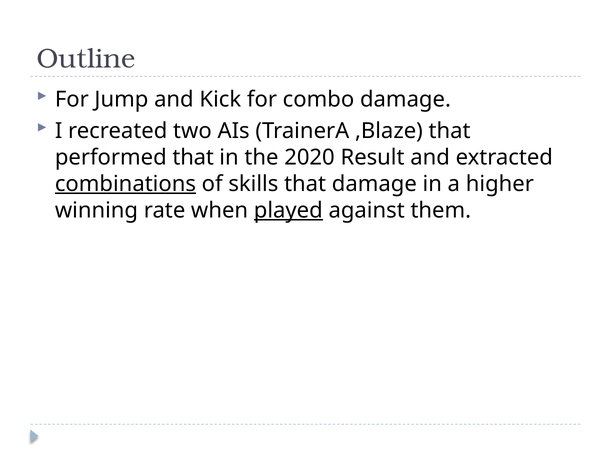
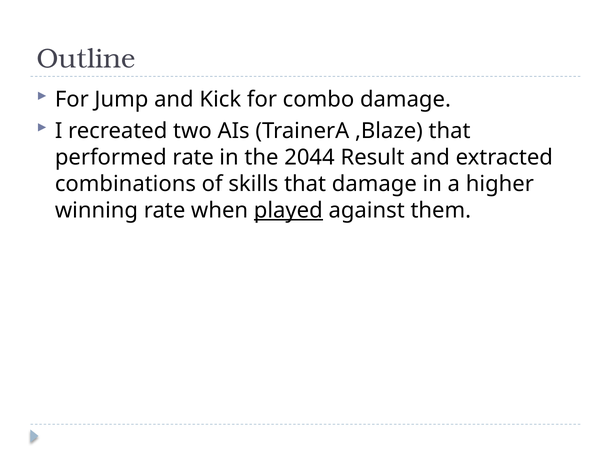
performed that: that -> rate
2020: 2020 -> 2044
combinations underline: present -> none
